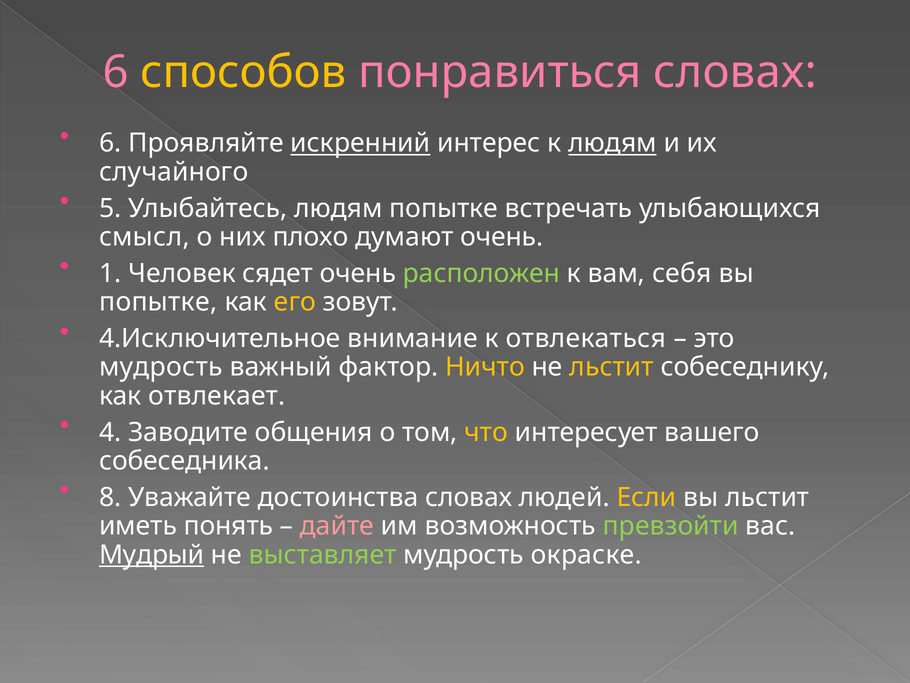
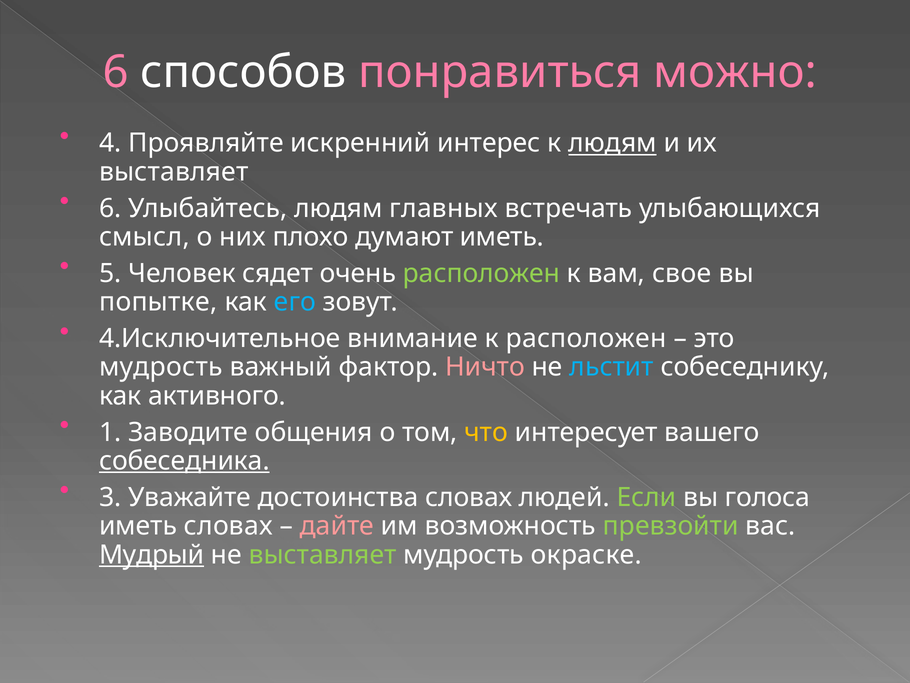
способов colour: yellow -> white
понравиться словах: словах -> можно
6 at (110, 143): 6 -> 4
искренний underline: present -> none
случайного at (174, 172): случайного -> выставляет
5 at (110, 208): 5 -> 6
людям попытке: попытке -> главных
думают очень: очень -> иметь
1: 1 -> 5
себя: себя -> свое
его colour: yellow -> light blue
к отвлекаться: отвлекаться -> расположен
Ничто colour: yellow -> pink
льстит at (612, 367) colour: yellow -> light blue
отвлекает: отвлекает -> активного
4: 4 -> 1
собеседника underline: none -> present
8: 8 -> 3
Если colour: yellow -> light green
вы льстит: льстит -> голоса
иметь понять: понять -> словах
